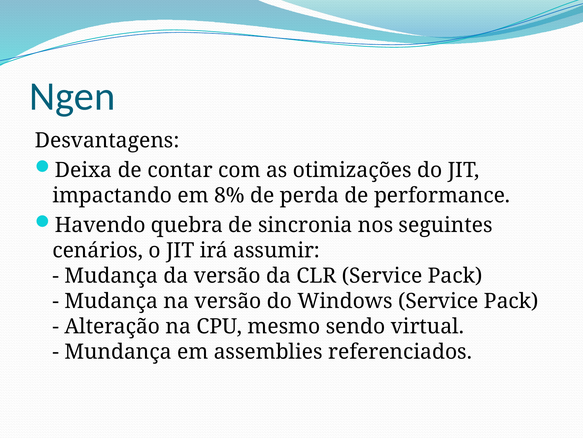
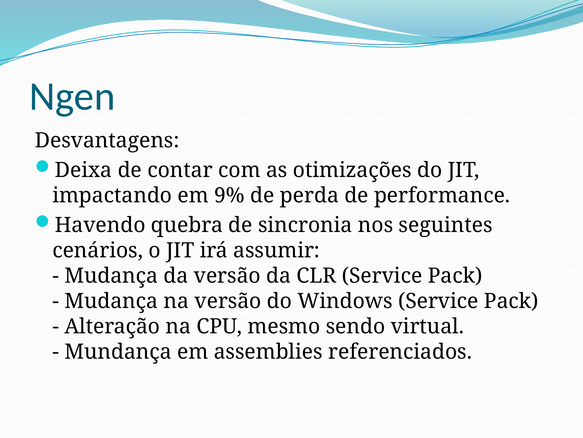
8%: 8% -> 9%
